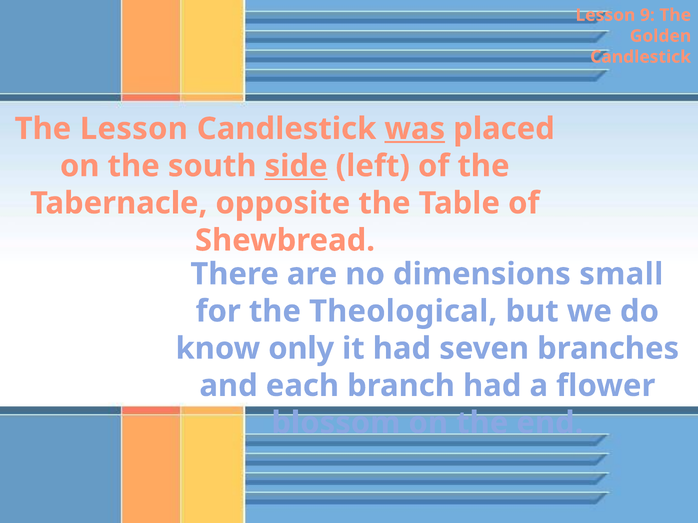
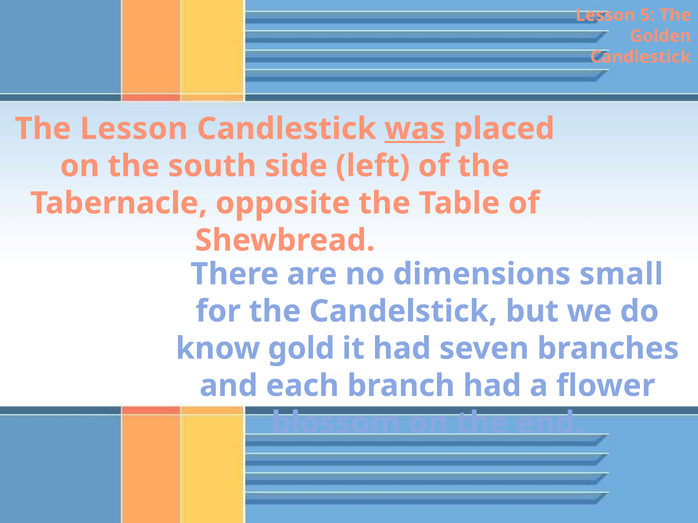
9: 9 -> 5
side underline: present -> none
Theological: Theological -> Candelstick
only: only -> gold
